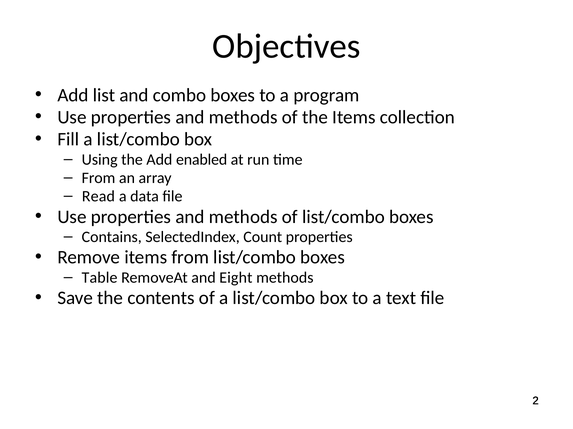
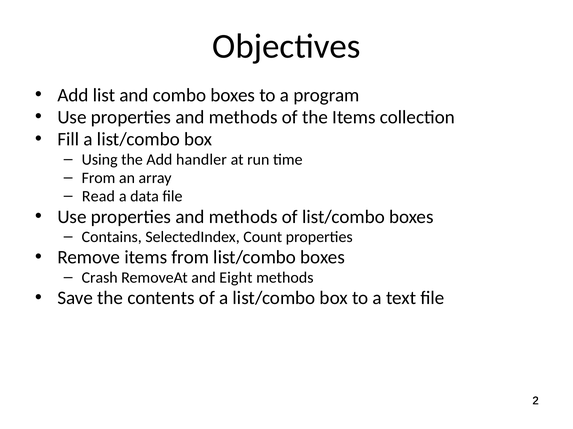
enabled: enabled -> handler
Table: Table -> Crash
